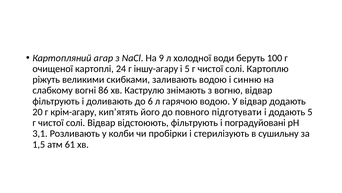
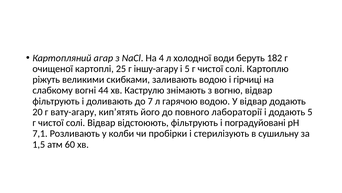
9: 9 -> 4
100: 100 -> 182
24: 24 -> 25
синню: синню -> гірчиці
86: 86 -> 44
6: 6 -> 7
крім-агару: крім-агару -> вату-агару
підготувати: підготувати -> лабораторії
3,1: 3,1 -> 7,1
61: 61 -> 60
